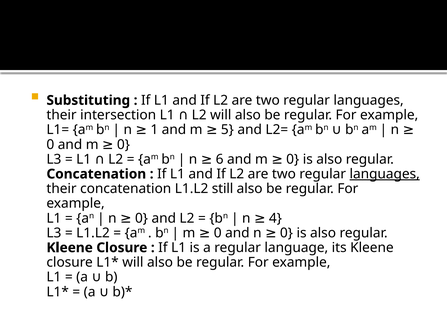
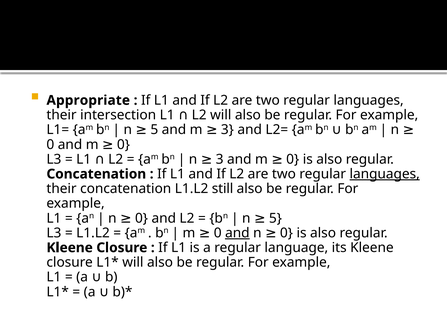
Substituting: Substituting -> Appropriate
1 at (154, 130): 1 -> 5
m 5: 5 -> 3
n 6: 6 -> 3
4 at (275, 218): 4 -> 5
and at (237, 233) underline: none -> present
